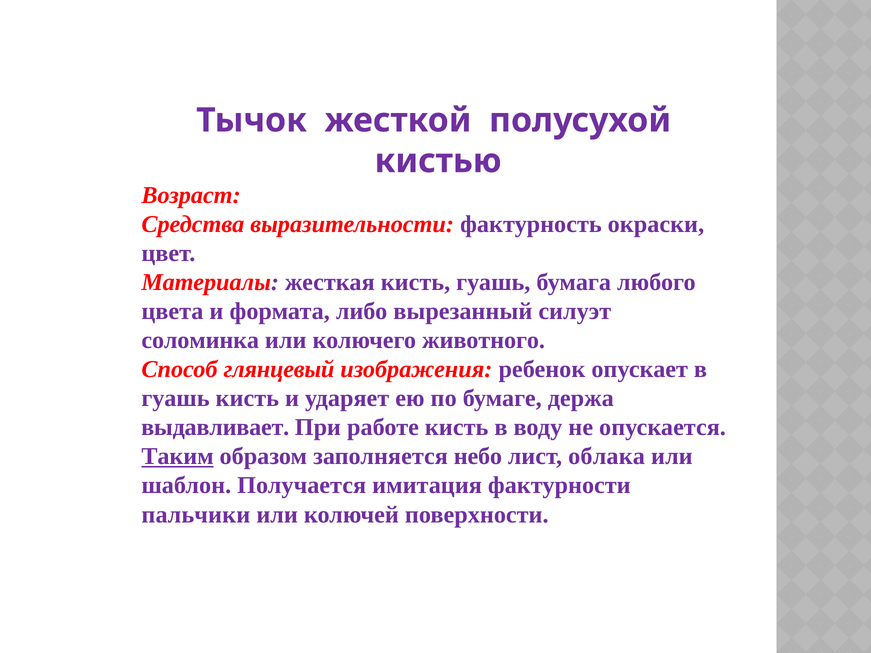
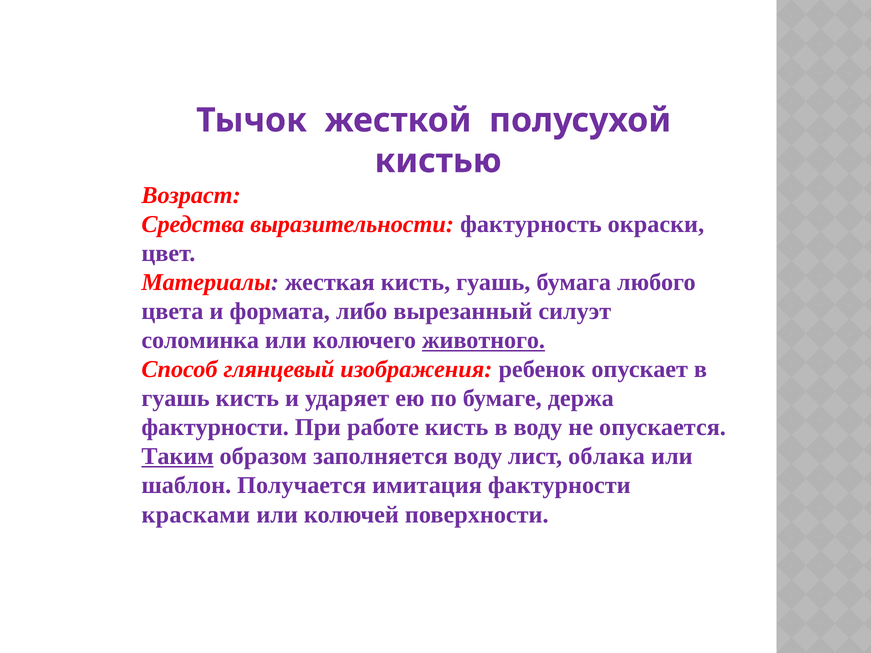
животного underline: none -> present
выдавливает at (215, 428): выдавливает -> фактурности
заполняется небо: небо -> воду
пальчики: пальчики -> красками
